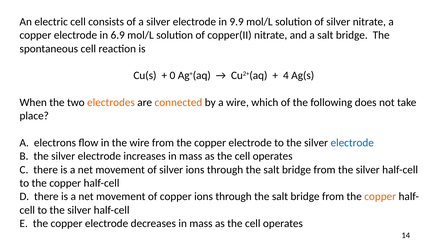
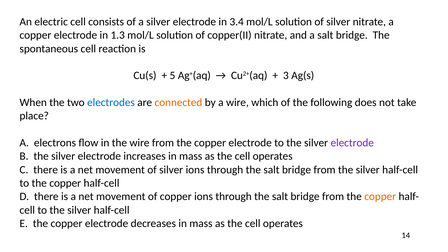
9.9: 9.9 -> 3.4
6.9: 6.9 -> 1.3
0: 0 -> 5
4: 4 -> 3
electrodes colour: orange -> blue
electrode at (352, 143) colour: blue -> purple
